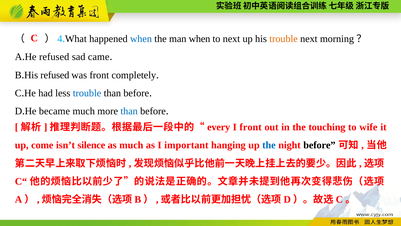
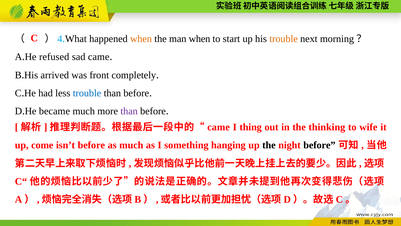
when at (141, 39) colour: blue -> orange
to next: next -> start
His refused: refused -> arrived
than at (129, 111) colour: blue -> purple
every at (219, 127): every -> came
I front: front -> thing
touching: touching -> thinking
isn’t silence: silence -> before
important: important -> something
the at (269, 145) colour: blue -> black
